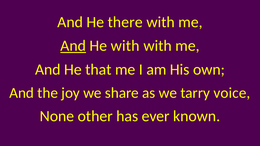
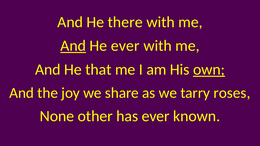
He with: with -> ever
own underline: none -> present
voice: voice -> roses
